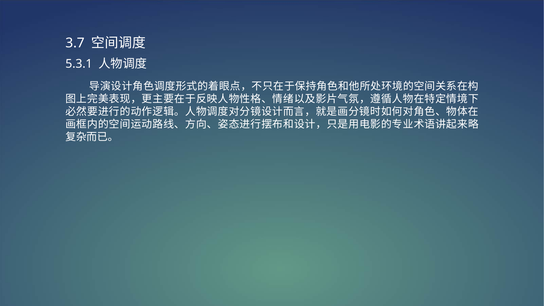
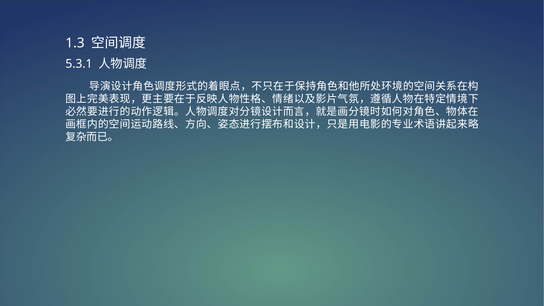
3.7: 3.7 -> 1.3
